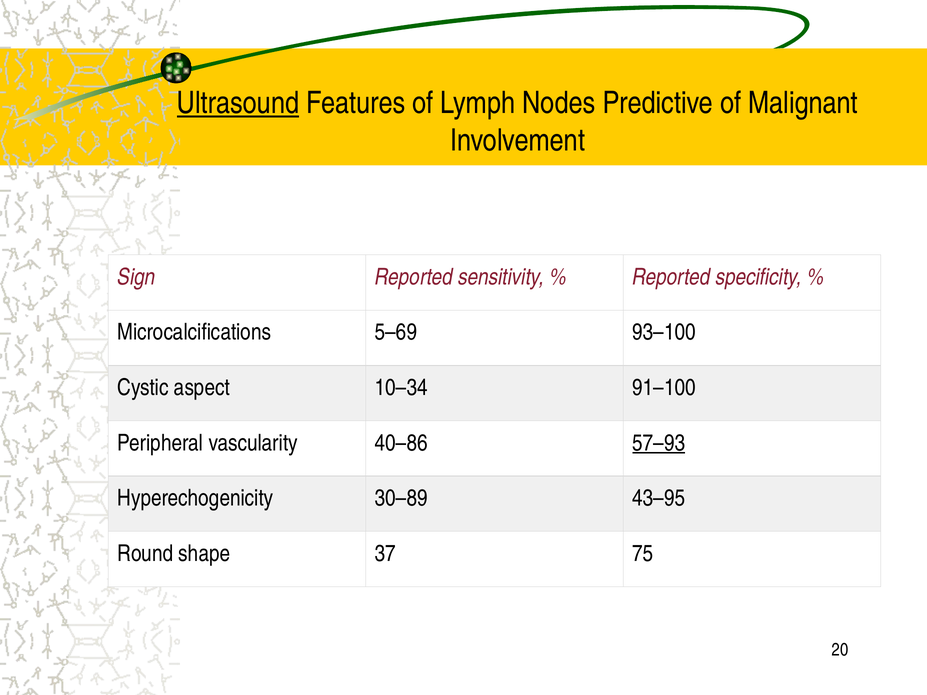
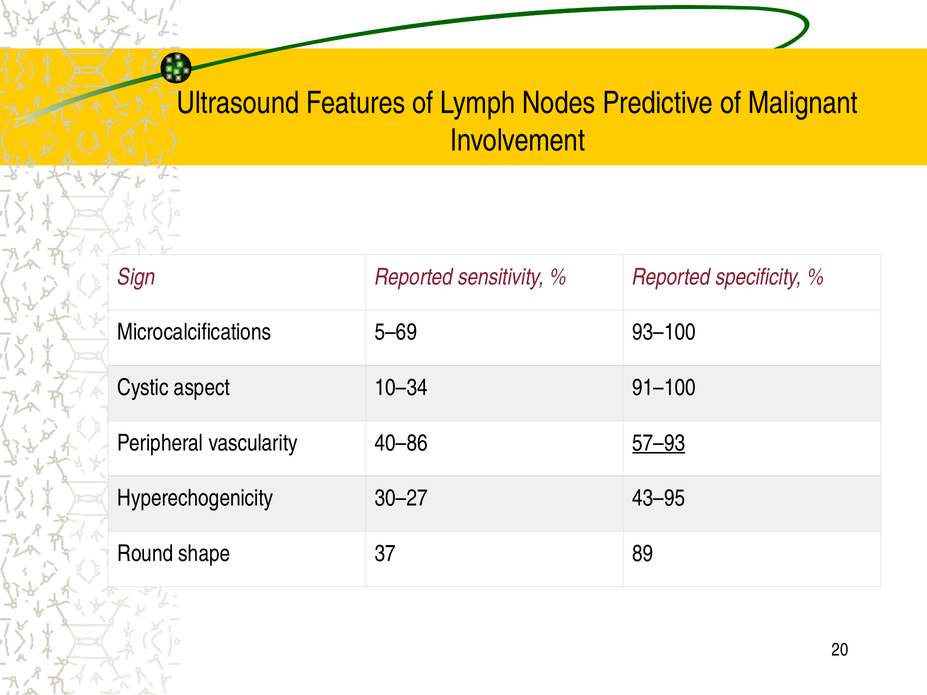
Ultrasound underline: present -> none
30–89: 30–89 -> 30–27
75: 75 -> 89
